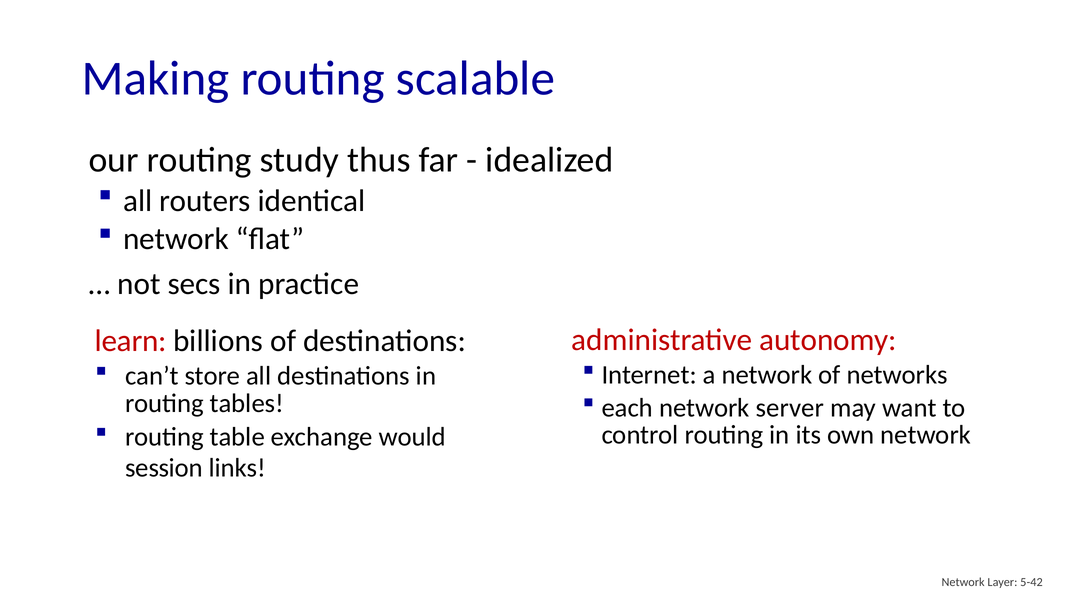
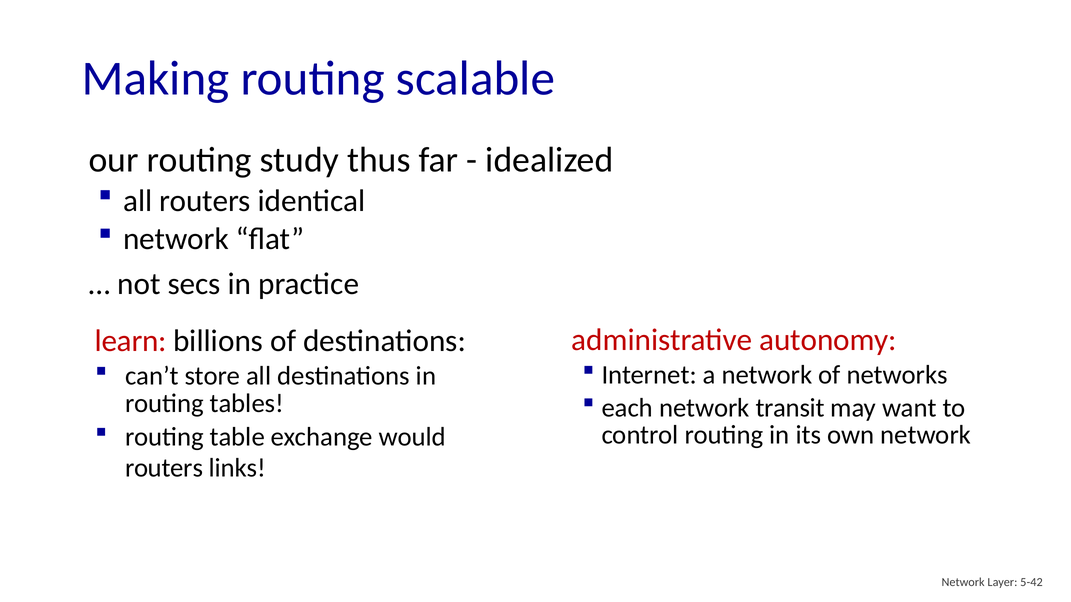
server: server -> transit
session at (164, 468): session -> routers
